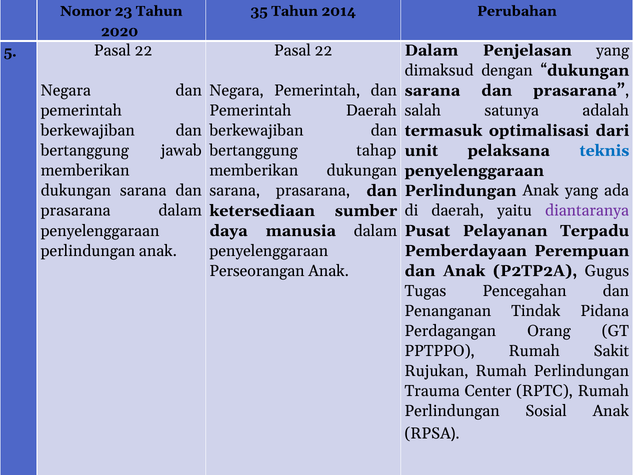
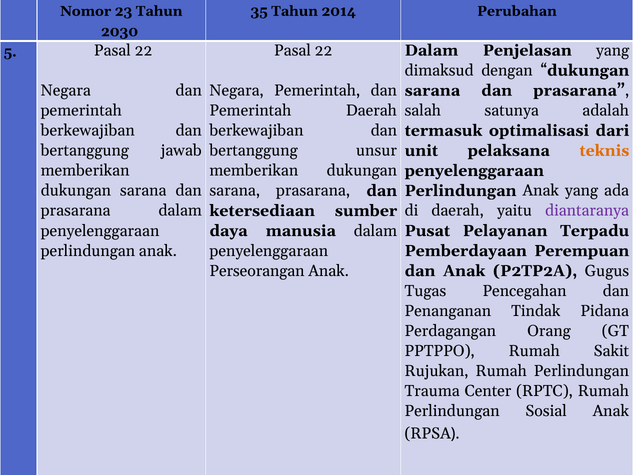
2020: 2020 -> 2030
teknis colour: blue -> orange
tahap: tahap -> unsur
